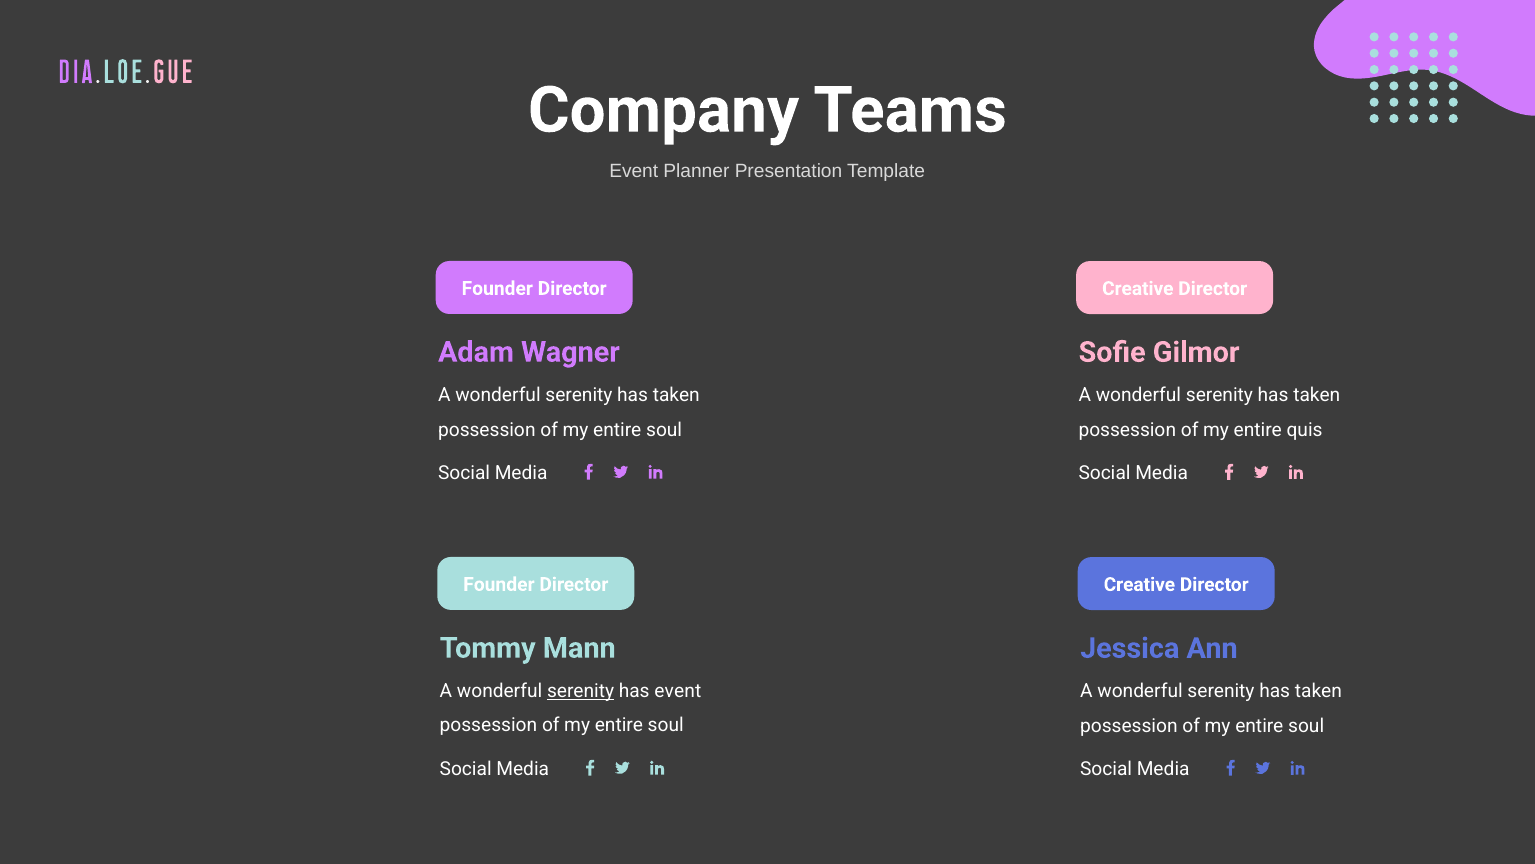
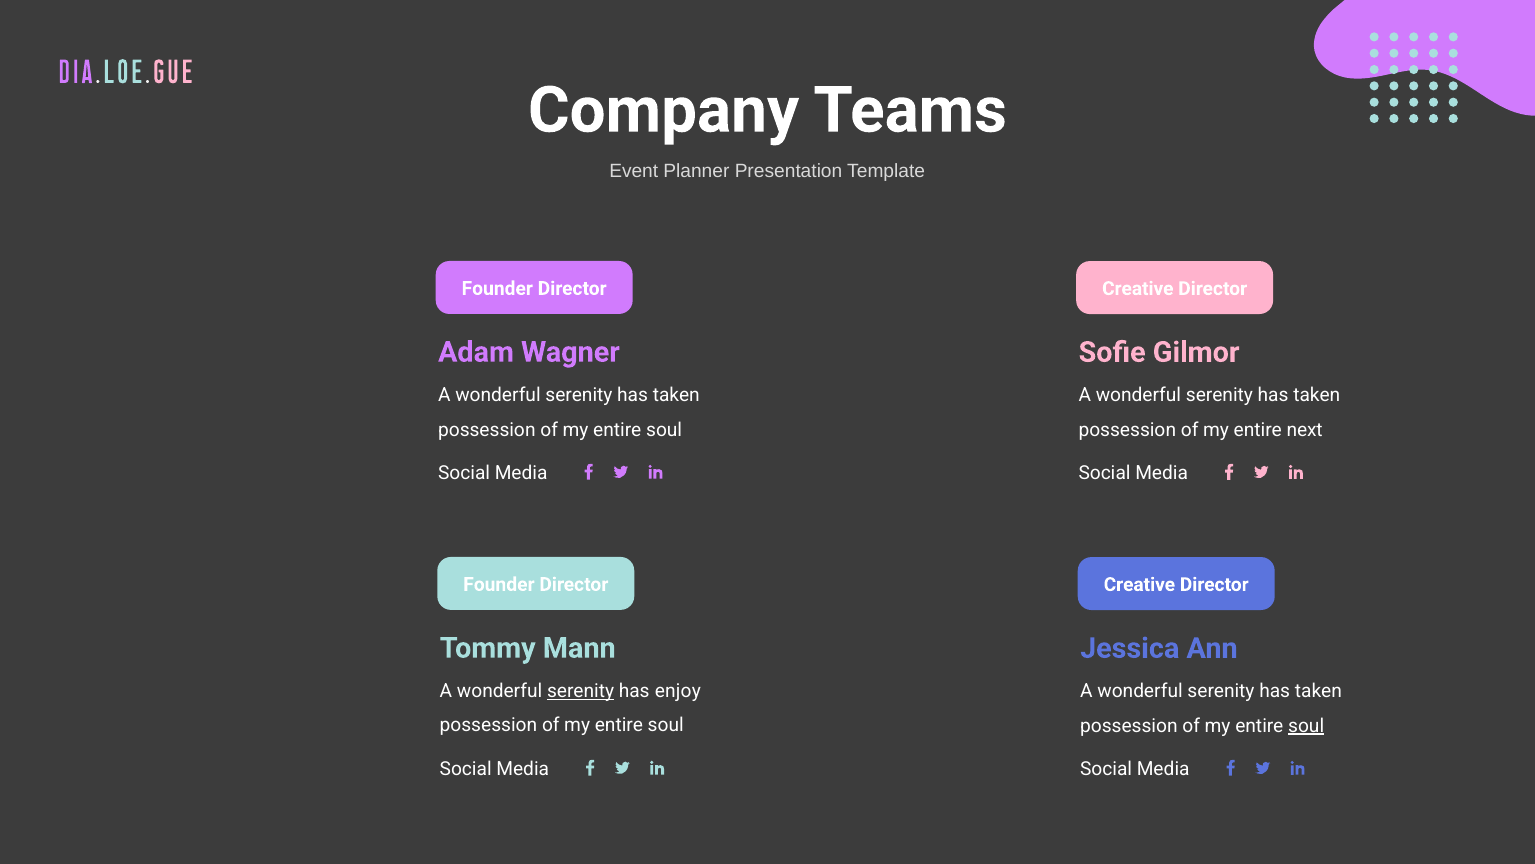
quis: quis -> next
has event: event -> enjoy
soul at (1306, 725) underline: none -> present
